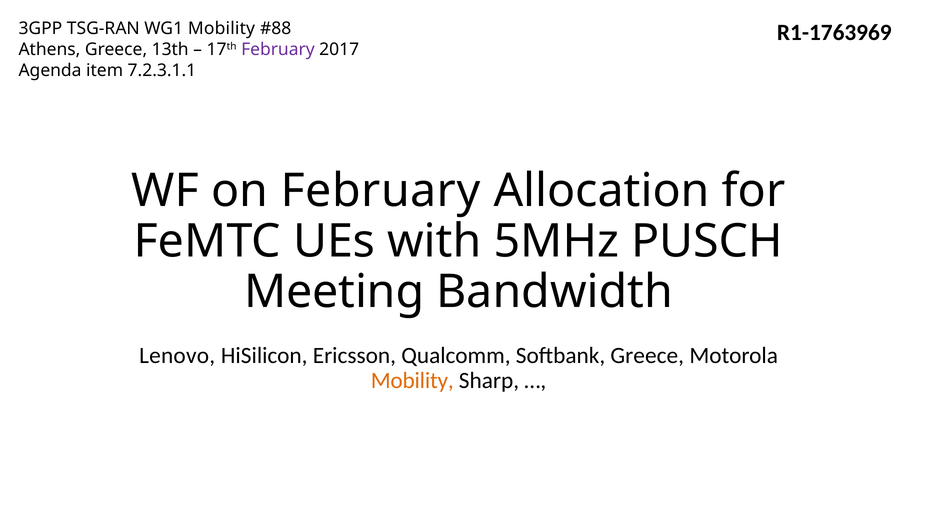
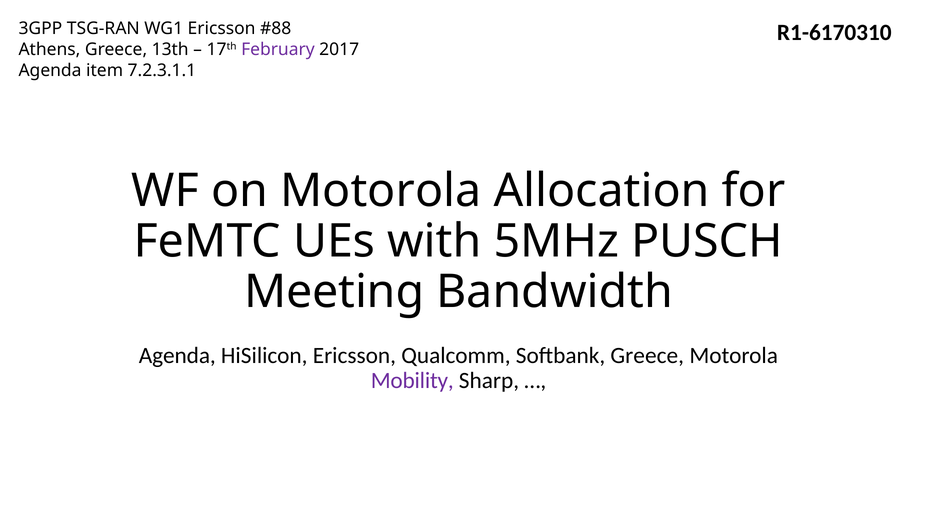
R1-1763969: R1-1763969 -> R1-6170310
WG1 Mobility: Mobility -> Ericsson
on February: February -> Motorola
Lenovo at (177, 356): Lenovo -> Agenda
Mobility at (412, 381) colour: orange -> purple
